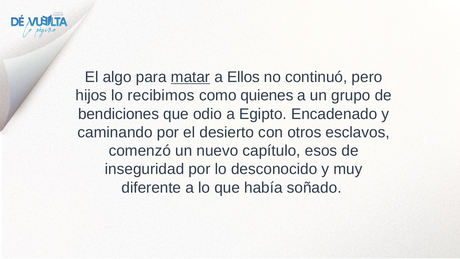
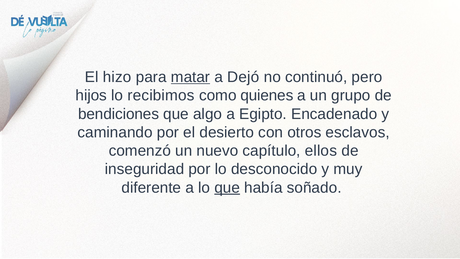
algo: algo -> hizo
Ellos: Ellos -> Dejó
odio: odio -> algo
esos: esos -> ellos
que at (227, 187) underline: none -> present
